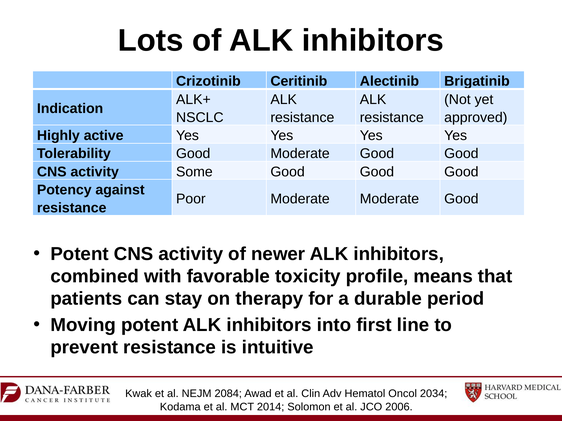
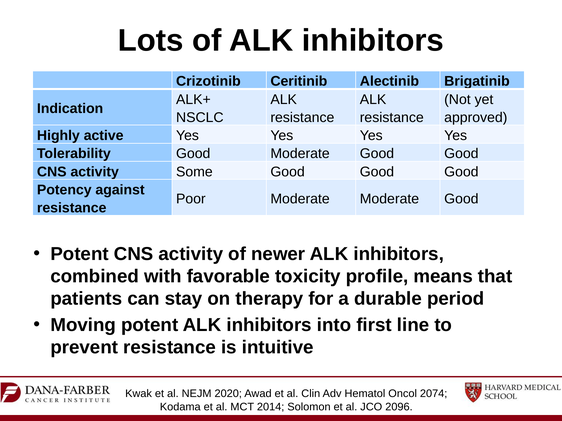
2084: 2084 -> 2020
2034: 2034 -> 2074
2006: 2006 -> 2096
